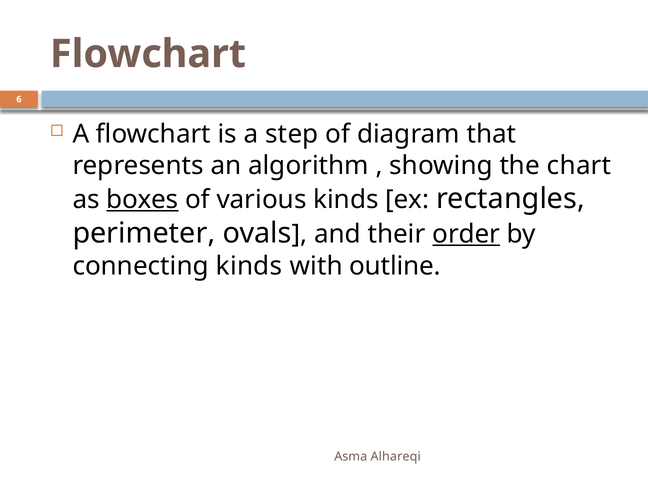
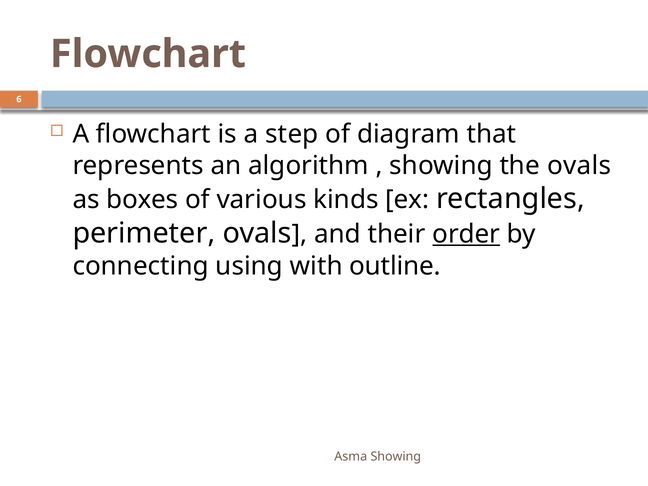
the chart: chart -> ovals
boxes underline: present -> none
connecting kinds: kinds -> using
Asma Alhareqi: Alhareqi -> Showing
